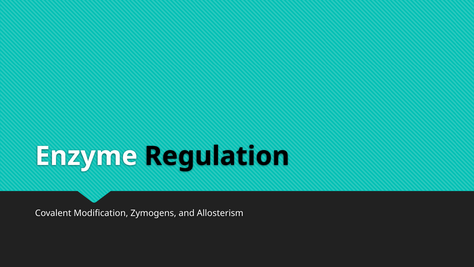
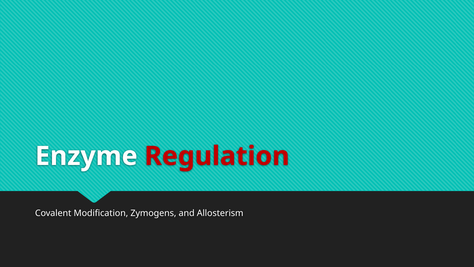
Regulation colour: black -> red
